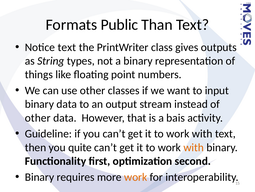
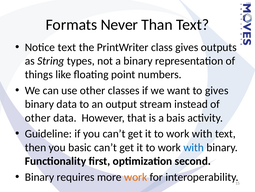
Public: Public -> Never
to input: input -> gives
quite: quite -> basic
with at (194, 147) colour: orange -> blue
